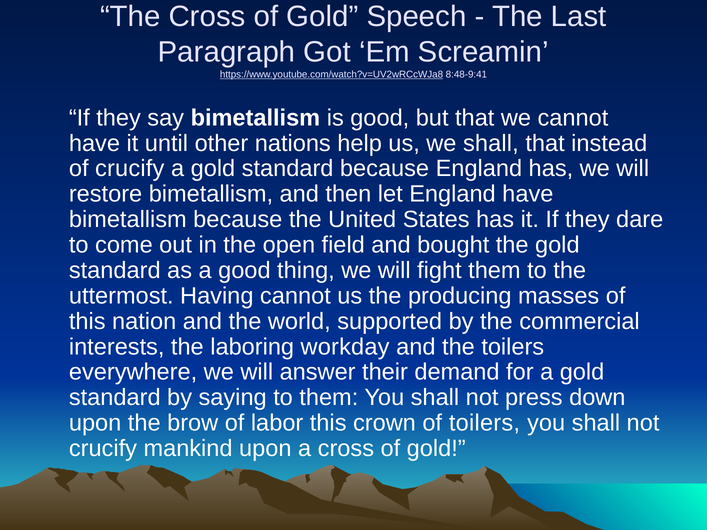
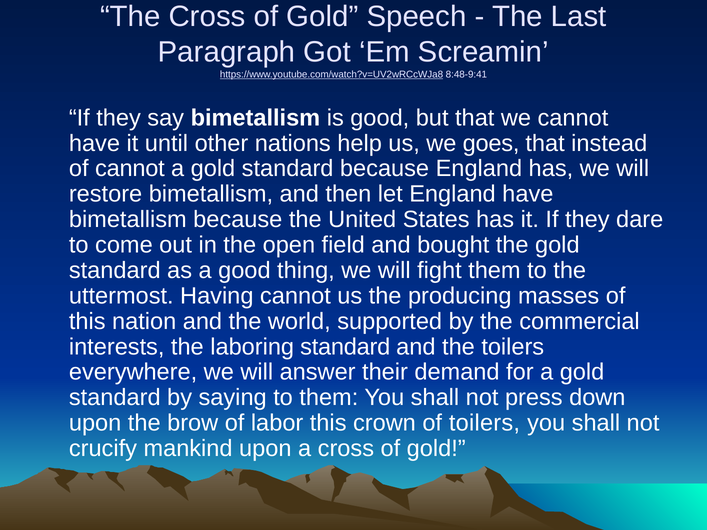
we shall: shall -> goes
of crucify: crucify -> cannot
laboring workday: workday -> standard
